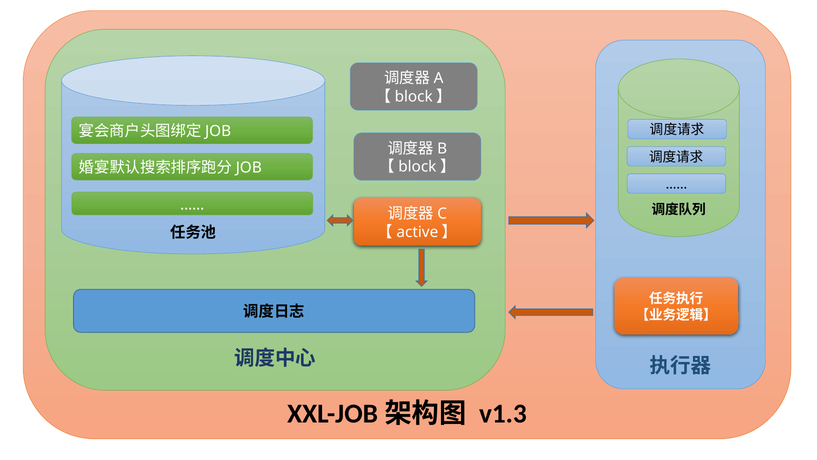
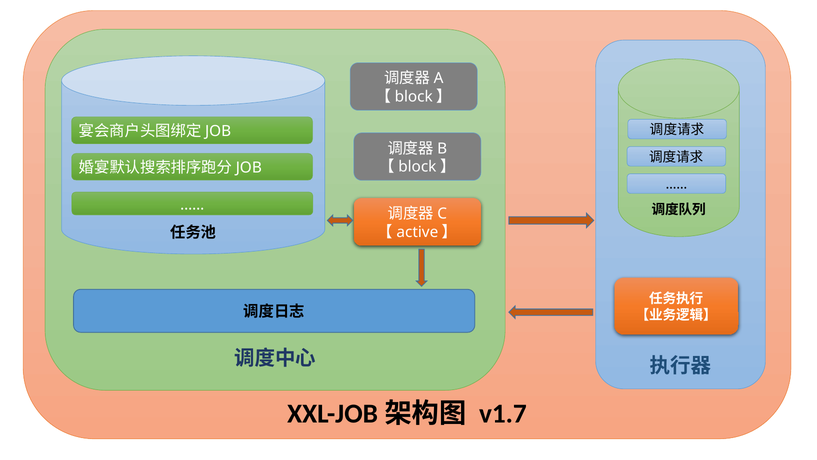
v1.3: v1.3 -> v1.7
